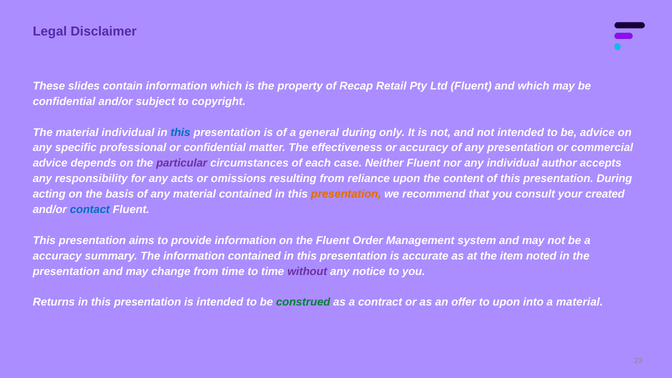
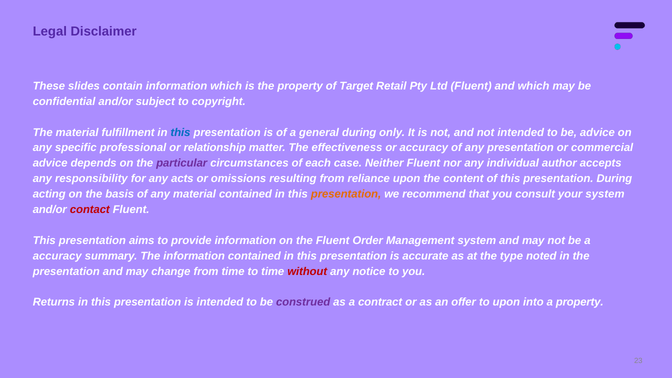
Recap: Recap -> Target
material individual: individual -> fulfillment
or confidential: confidential -> relationship
your created: created -> system
contact colour: blue -> red
item: item -> type
without colour: purple -> red
construed colour: green -> purple
a material: material -> property
